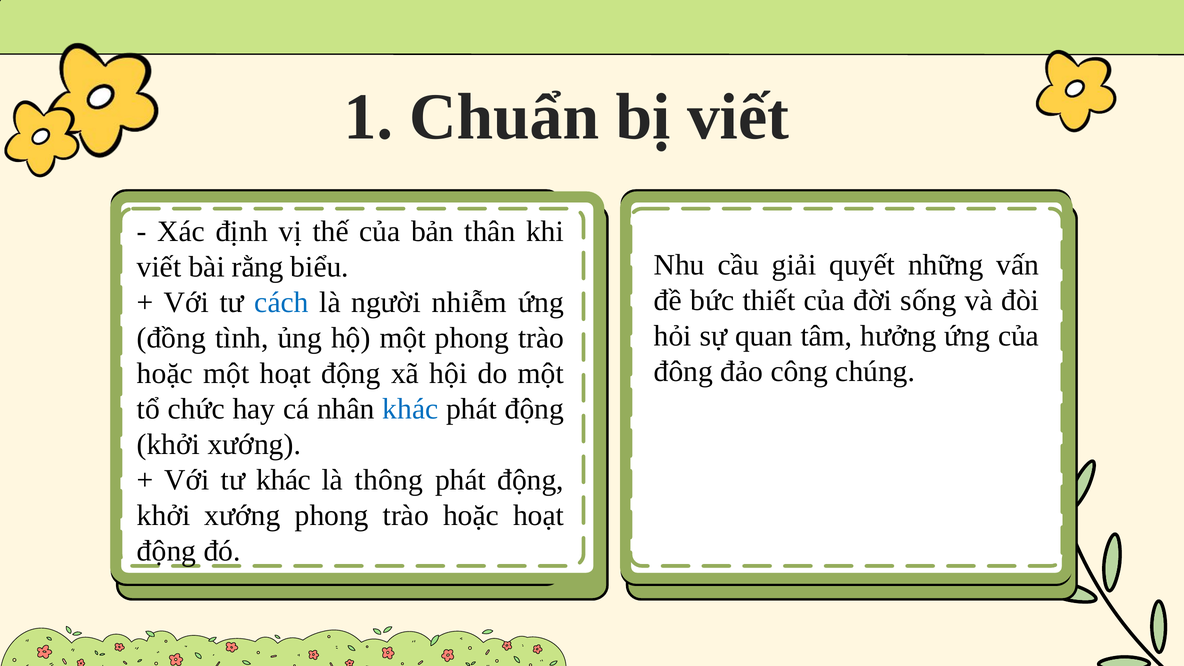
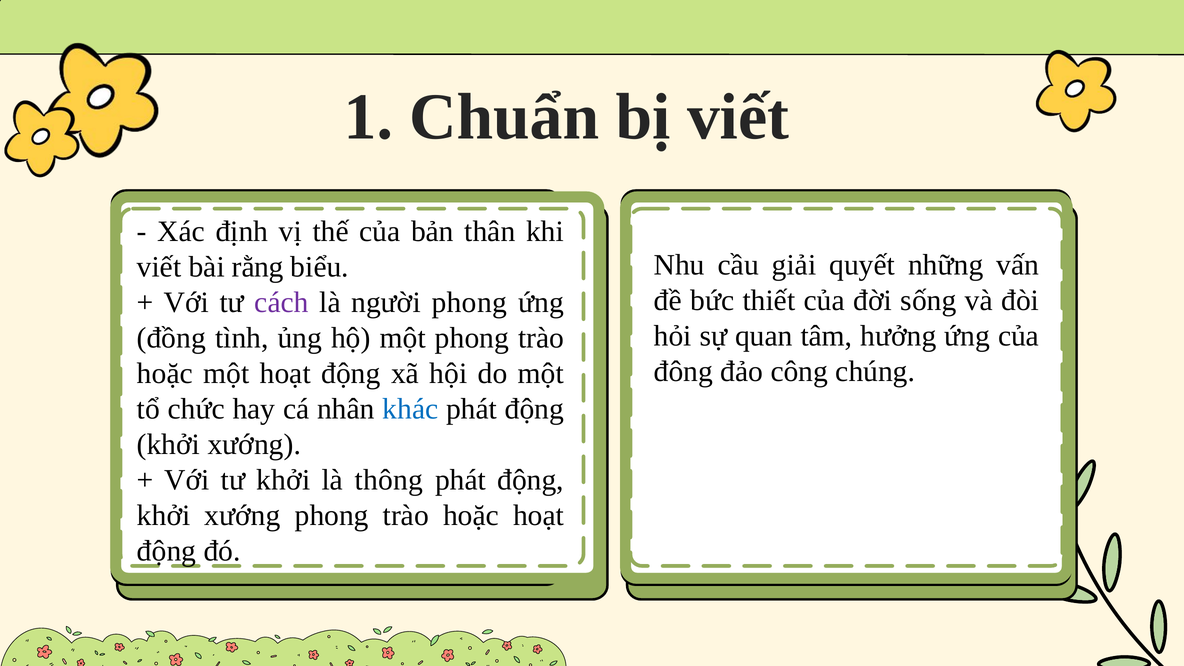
cách colour: blue -> purple
người nhiễm: nhiễm -> phong
tư khác: khác -> khởi
